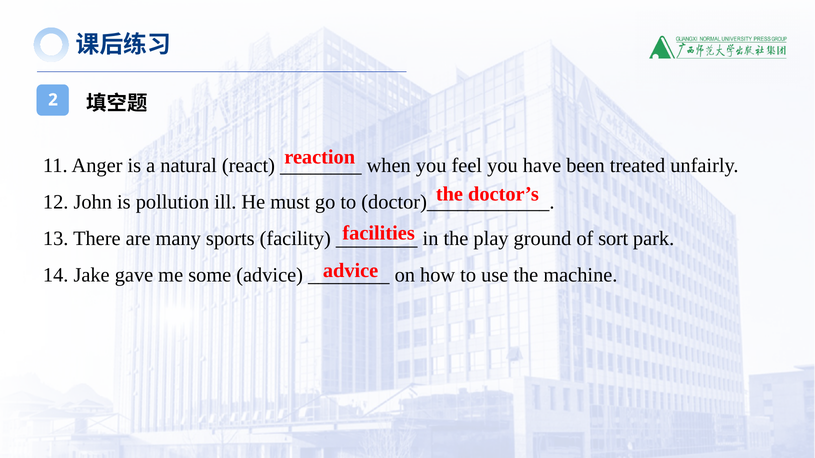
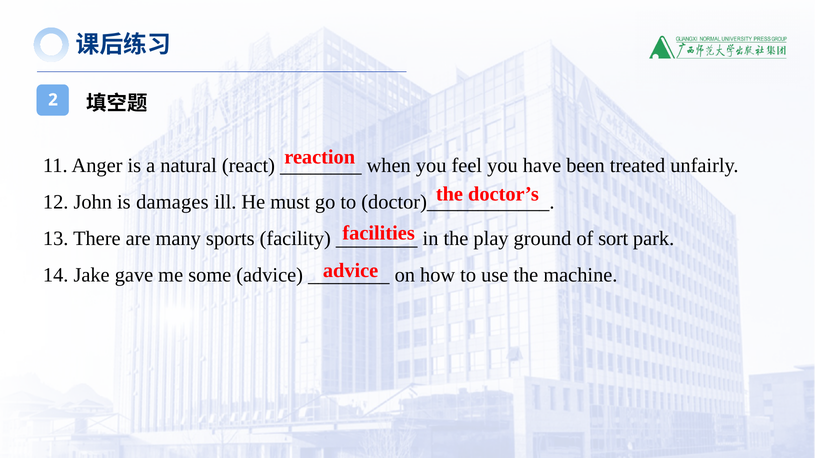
pollution: pollution -> damages
